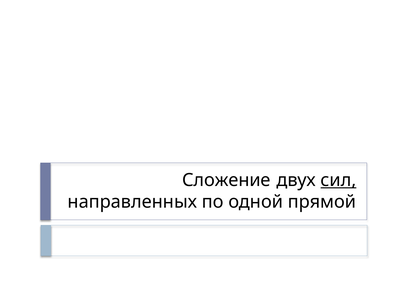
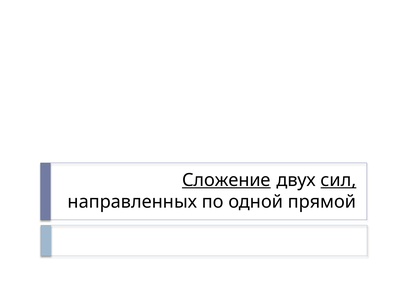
Сложение underline: none -> present
